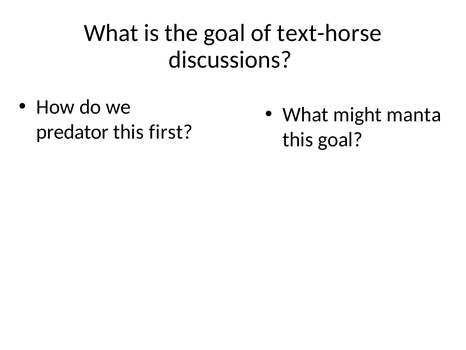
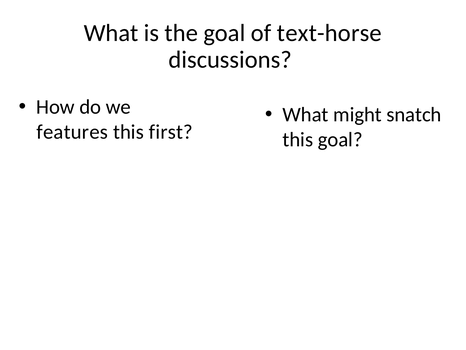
manta: manta -> snatch
predator: predator -> features
